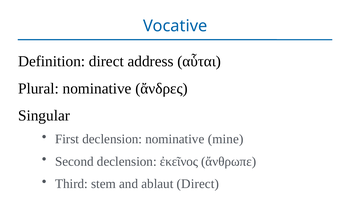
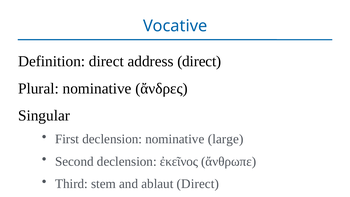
address αὗται: αὗται -> direct
mine: mine -> large
